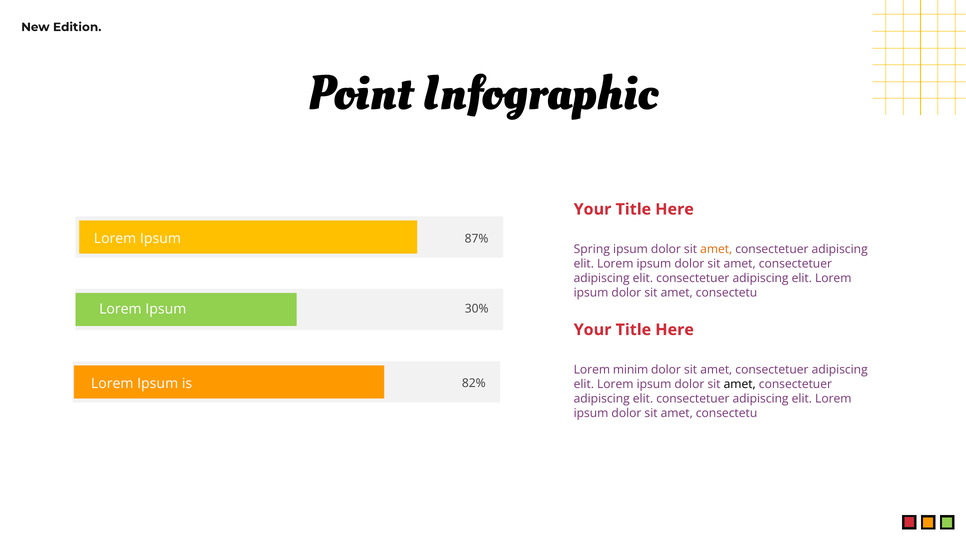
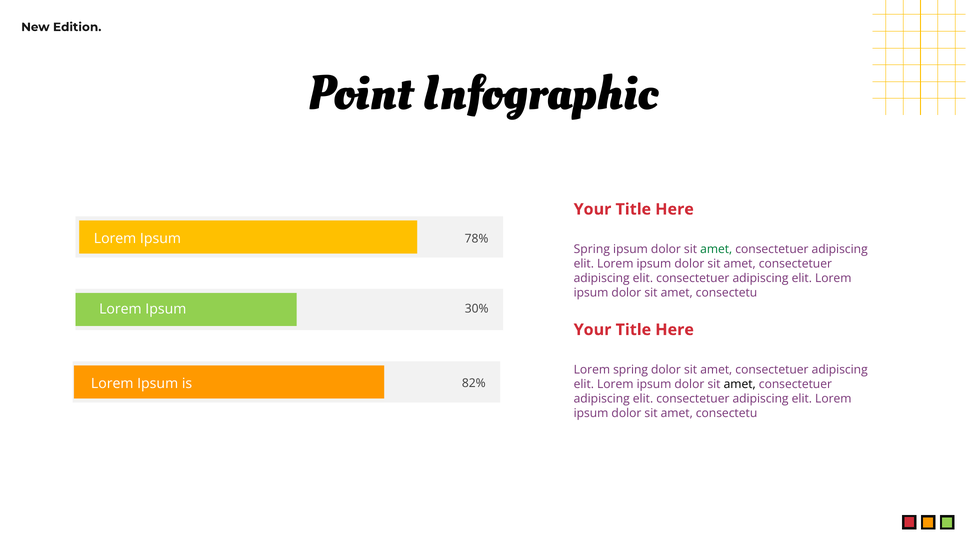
87%: 87% -> 78%
amet at (716, 249) colour: orange -> green
Lorem minim: minim -> spring
